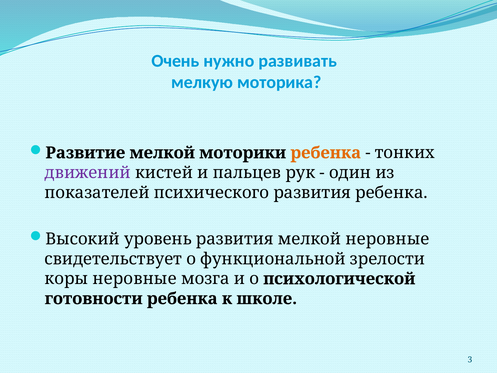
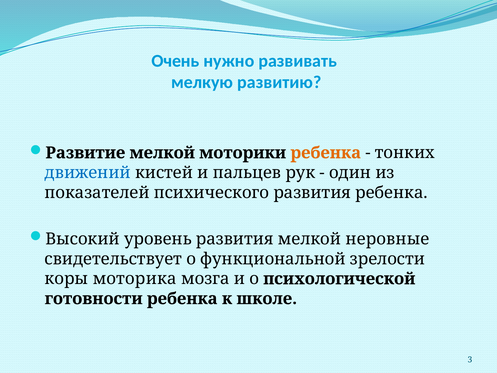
моторика: моторика -> развитию
движений colour: purple -> blue
коры неровные: неровные -> моторика
